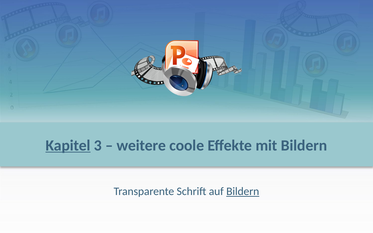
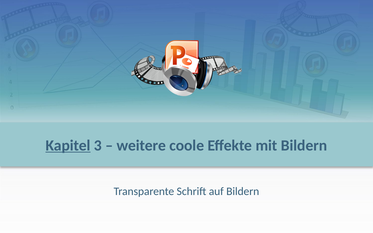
Bildern at (243, 192) underline: present -> none
